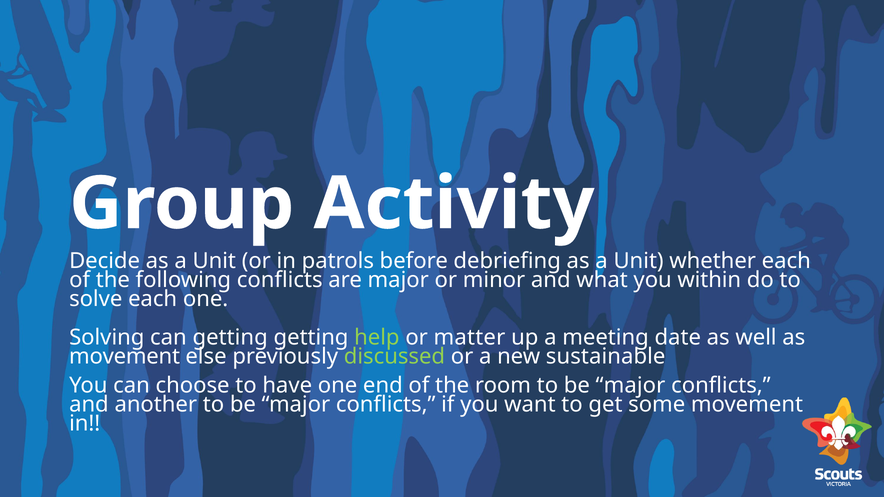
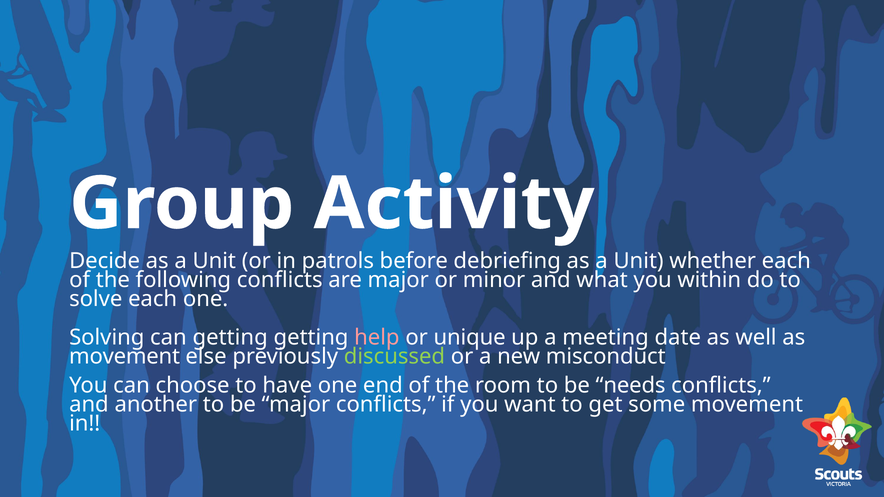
help colour: light green -> pink
matter: matter -> unique
sustainable: sustainable -> misconduct
room to be major: major -> needs
